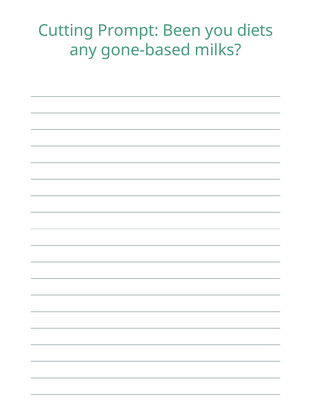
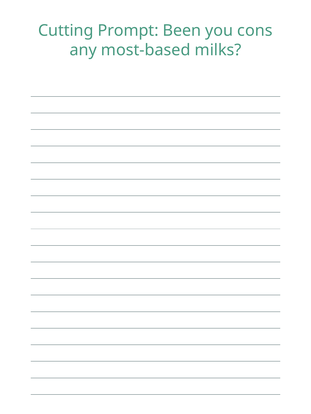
diets: diets -> cons
gone-based: gone-based -> most-based
